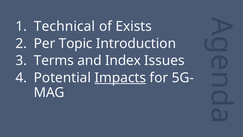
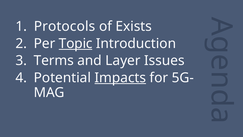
Technical: Technical -> Protocols
Topic underline: none -> present
Index: Index -> Layer
